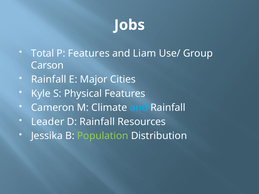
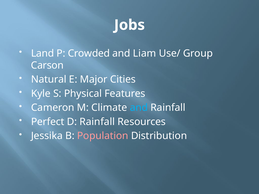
Total: Total -> Land
P Features: Features -> Crowded
Rainfall at (49, 80): Rainfall -> Natural
Leader: Leader -> Perfect
Population colour: light green -> pink
